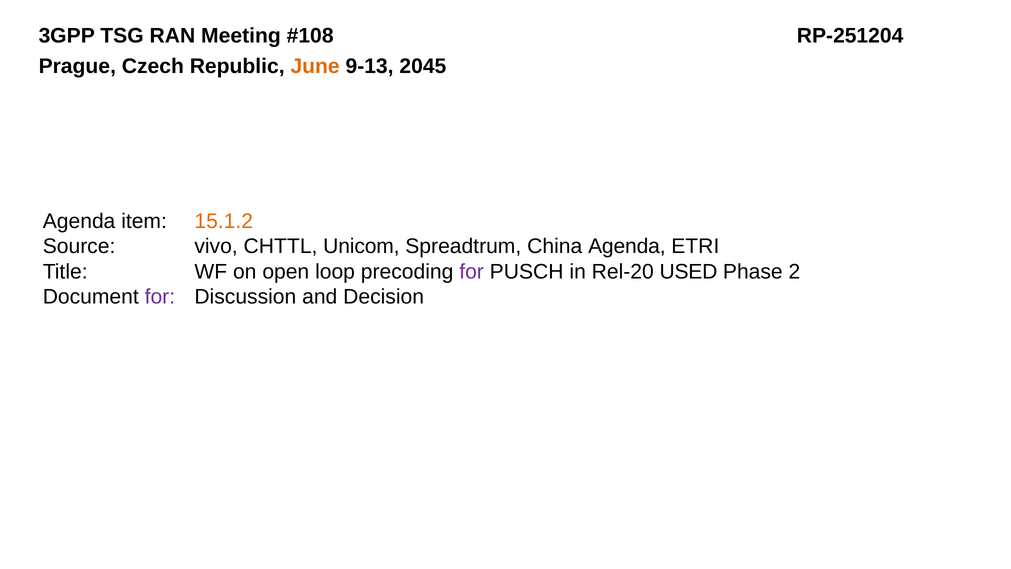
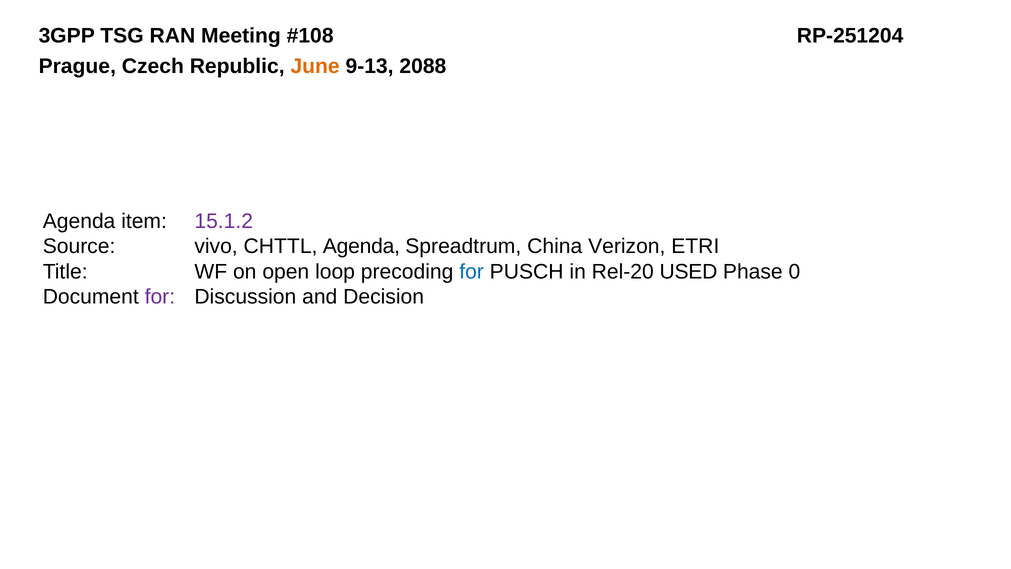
2045: 2045 -> 2088
15.1.2 colour: orange -> purple
CHTTL Unicom: Unicom -> Agenda
China Agenda: Agenda -> Verizon
for at (472, 272) colour: purple -> blue
2: 2 -> 0
